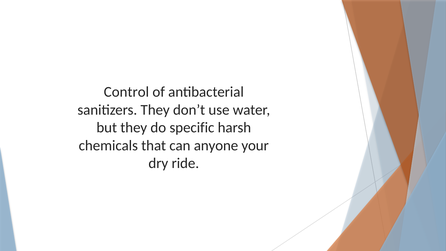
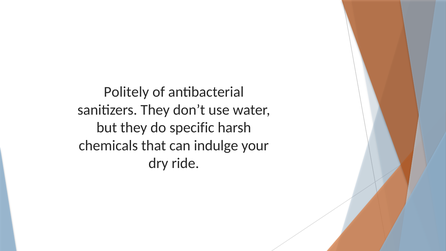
Control: Control -> Politely
anyone: anyone -> indulge
